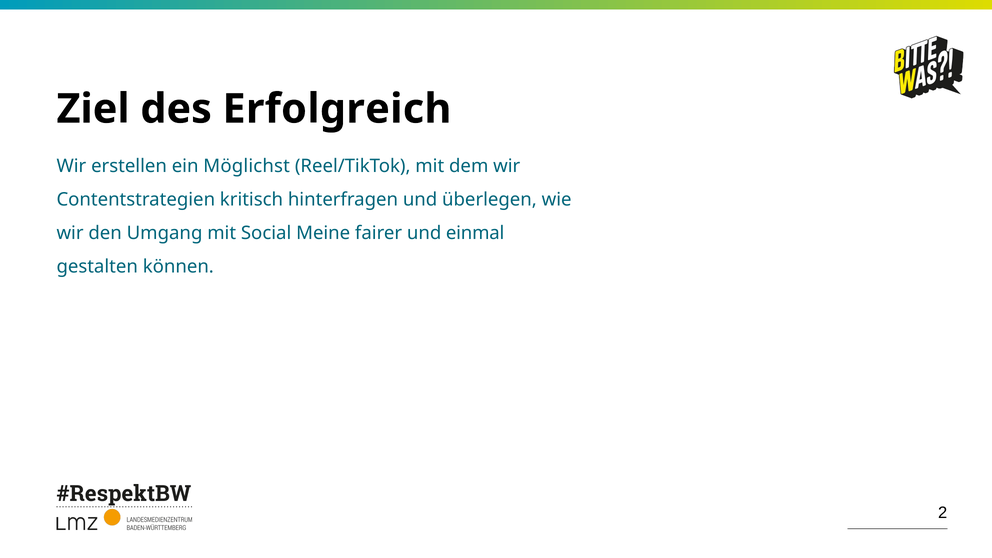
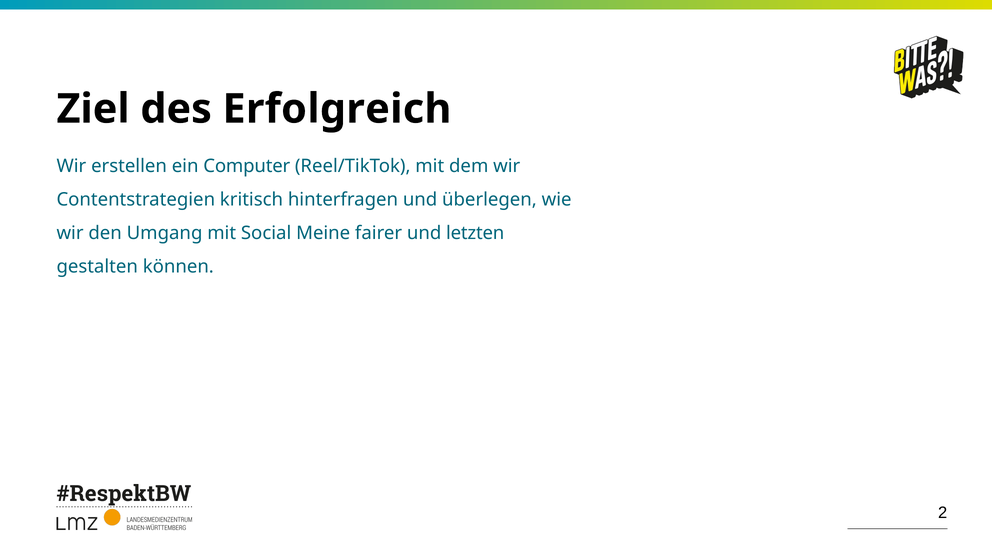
Möglichst: Möglichst -> Computer
einmal: einmal -> letzten
